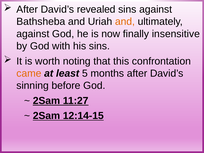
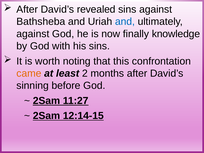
and at (125, 22) colour: orange -> blue
insensitive: insensitive -> knowledge
5: 5 -> 2
